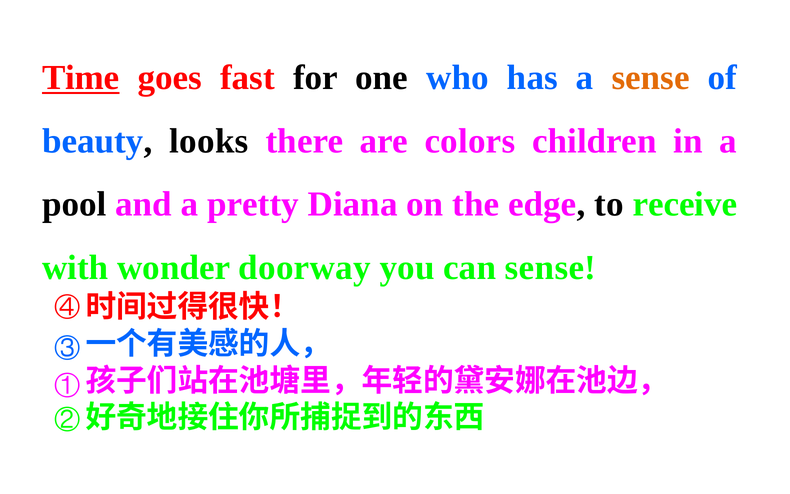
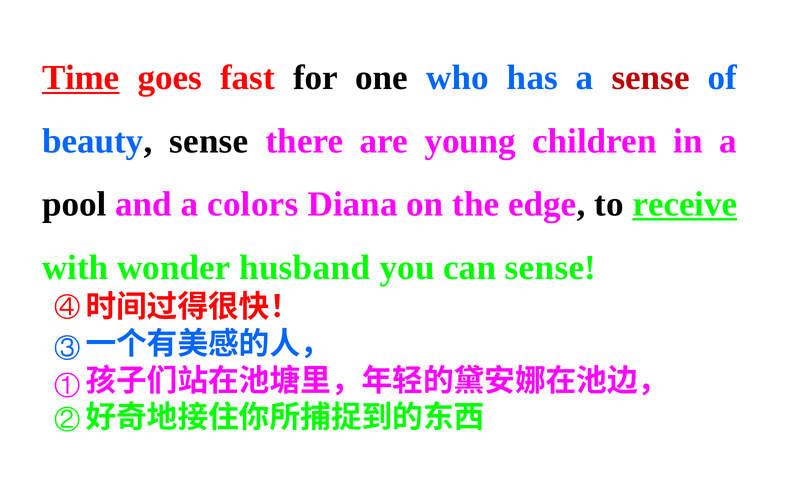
sense at (651, 78) colour: orange -> red
beauty looks: looks -> sense
colors: colors -> young
pretty: pretty -> colors
receive underline: none -> present
doorway: doorway -> husband
